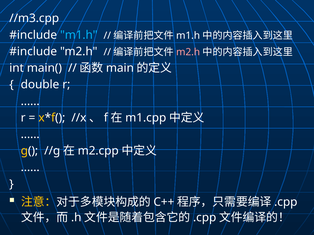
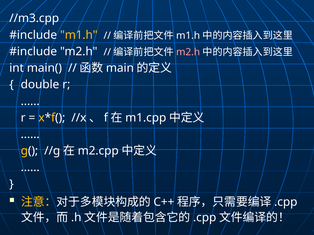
m1.h at (79, 35) colour: light blue -> yellow
